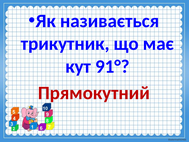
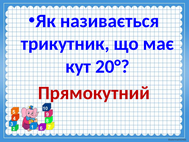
91°: 91° -> 20°
